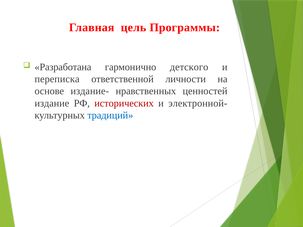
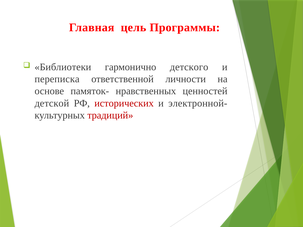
Разработана: Разработана -> Библиотеки
издание-: издание- -> памяток-
издание: издание -> детской
традиций colour: blue -> red
